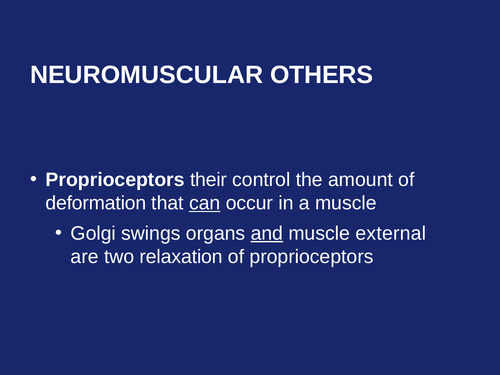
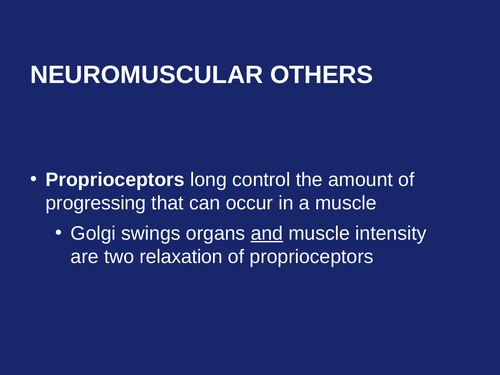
their: their -> long
deformation: deformation -> progressing
can underline: present -> none
external: external -> intensity
